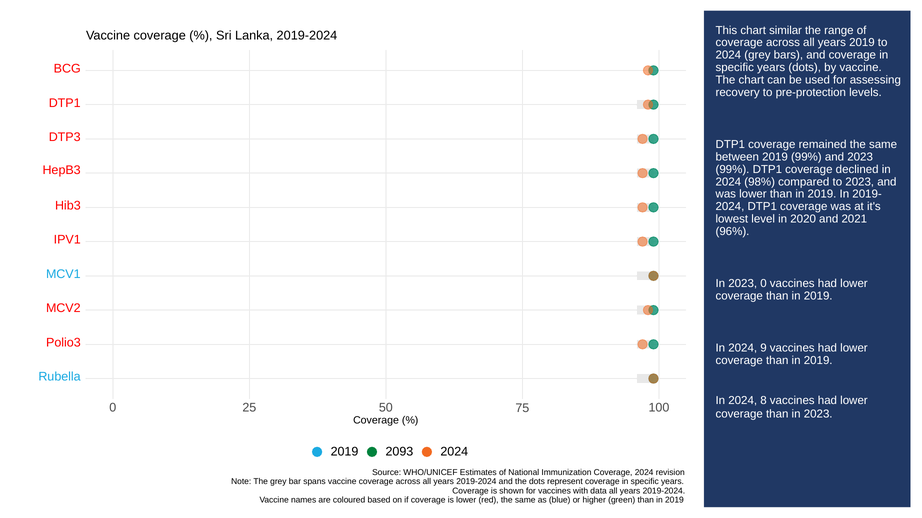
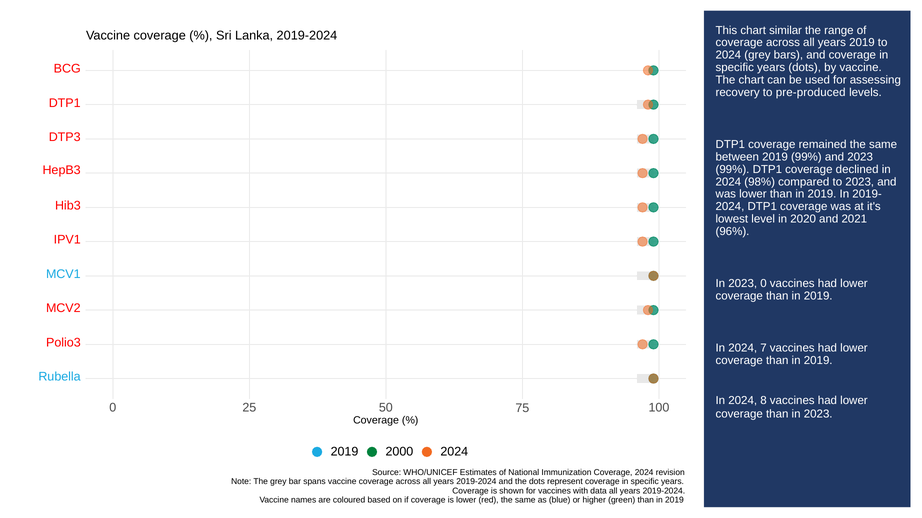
pre-protection: pre-protection -> pre-produced
9: 9 -> 7
2093: 2093 -> 2000
